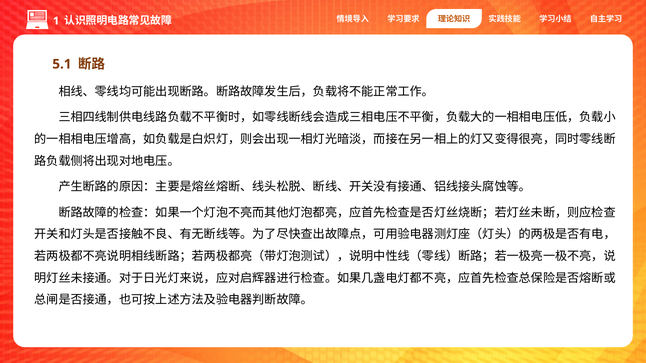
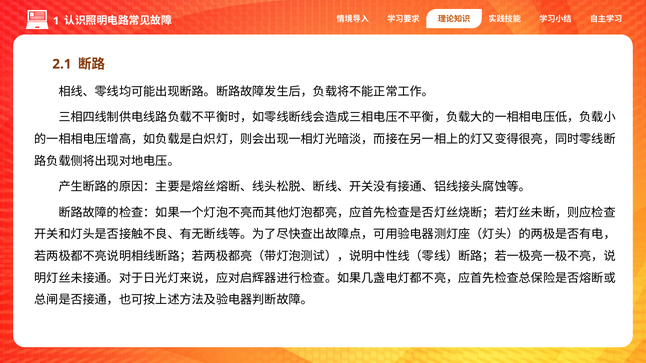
5.1: 5.1 -> 2.1
